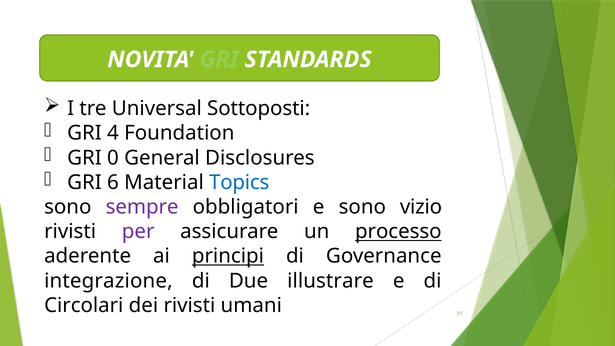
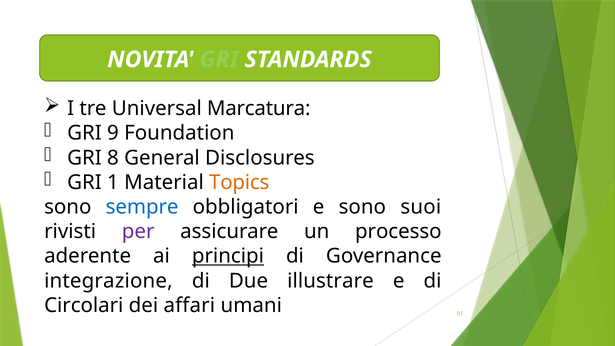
Sottoposti: Sottoposti -> Marcatura
4: 4 -> 9
0: 0 -> 8
6: 6 -> 1
Topics colour: blue -> orange
sempre colour: purple -> blue
vizio: vizio -> suoi
processo underline: present -> none
dei rivisti: rivisti -> affari
